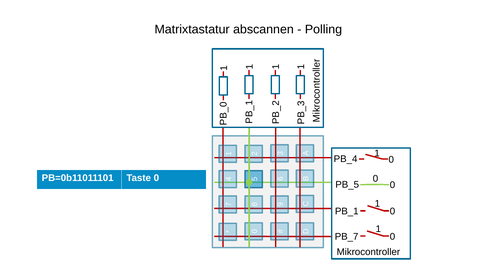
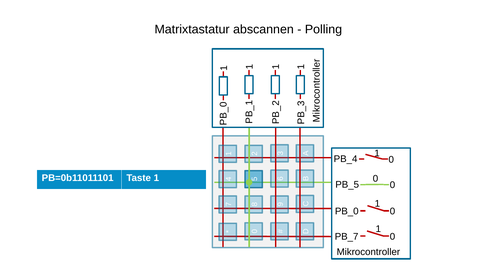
Taste 0: 0 -> 1
PB_1: PB_1 -> PB_0
